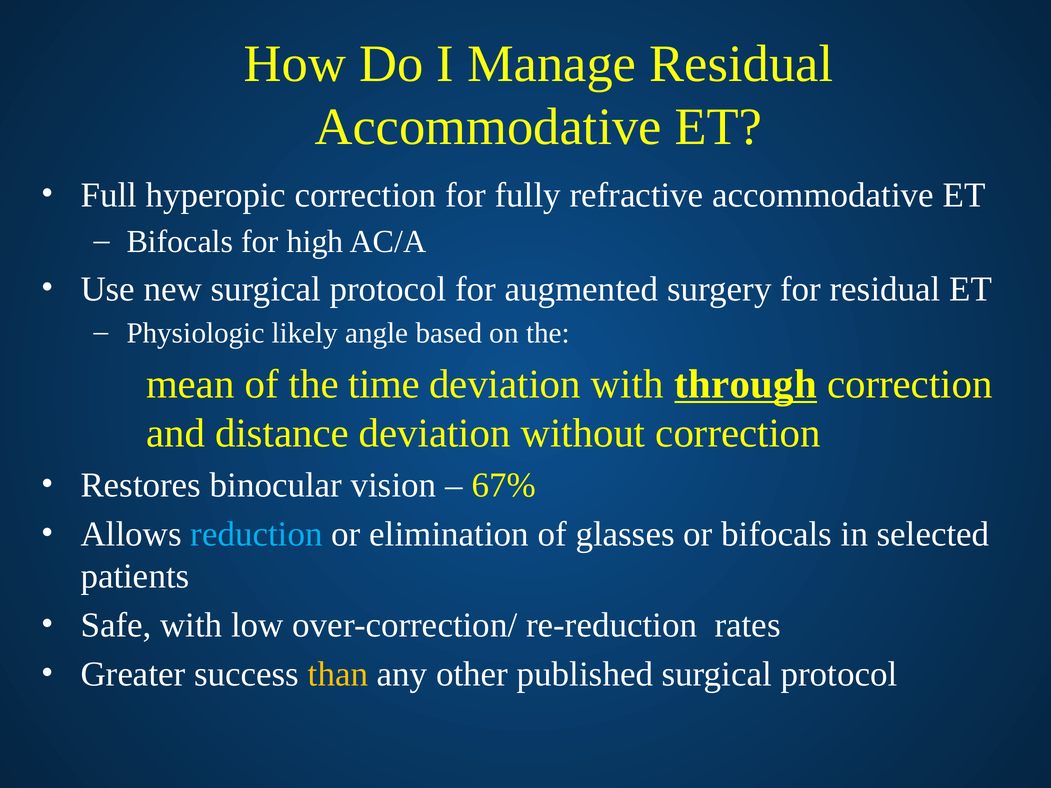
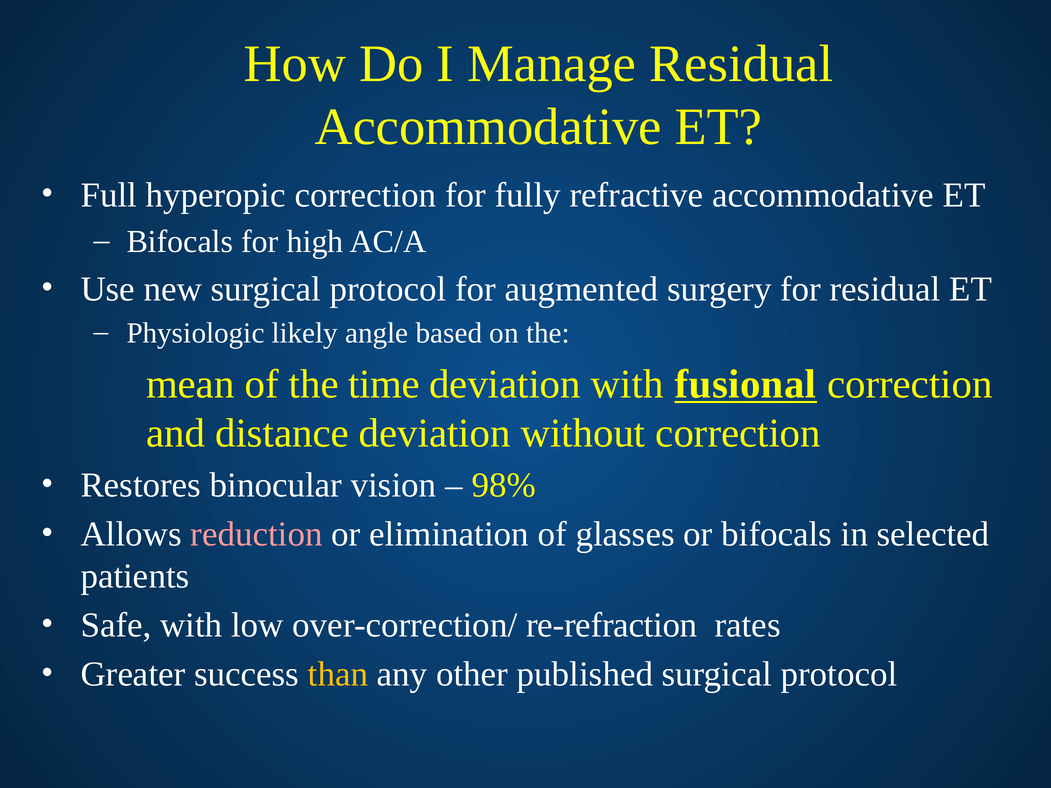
through: through -> fusional
67%: 67% -> 98%
reduction colour: light blue -> pink
re-reduction: re-reduction -> re-refraction
